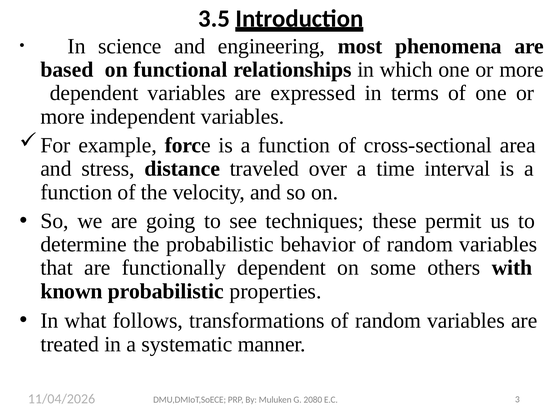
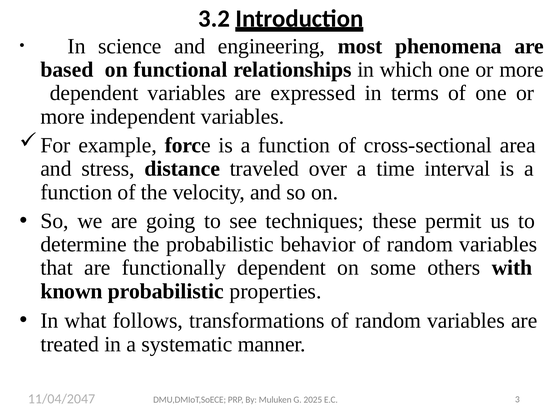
3.5: 3.5 -> 3.2
11/04/2026: 11/04/2026 -> 11/04/2047
2080: 2080 -> 2025
